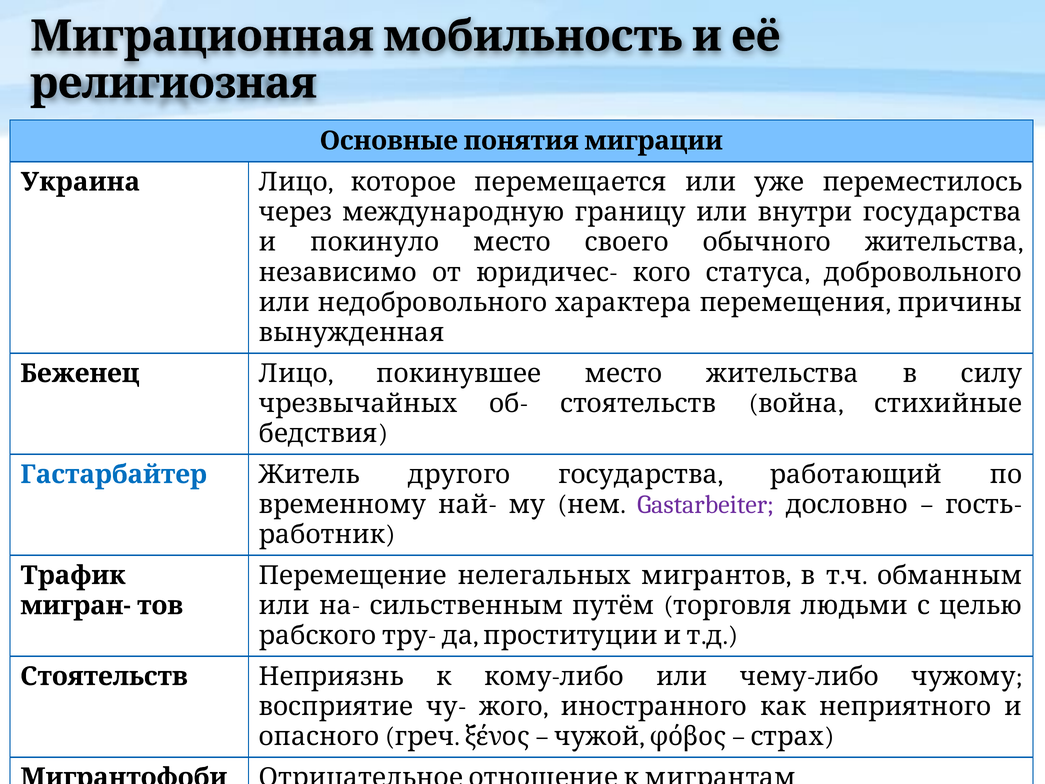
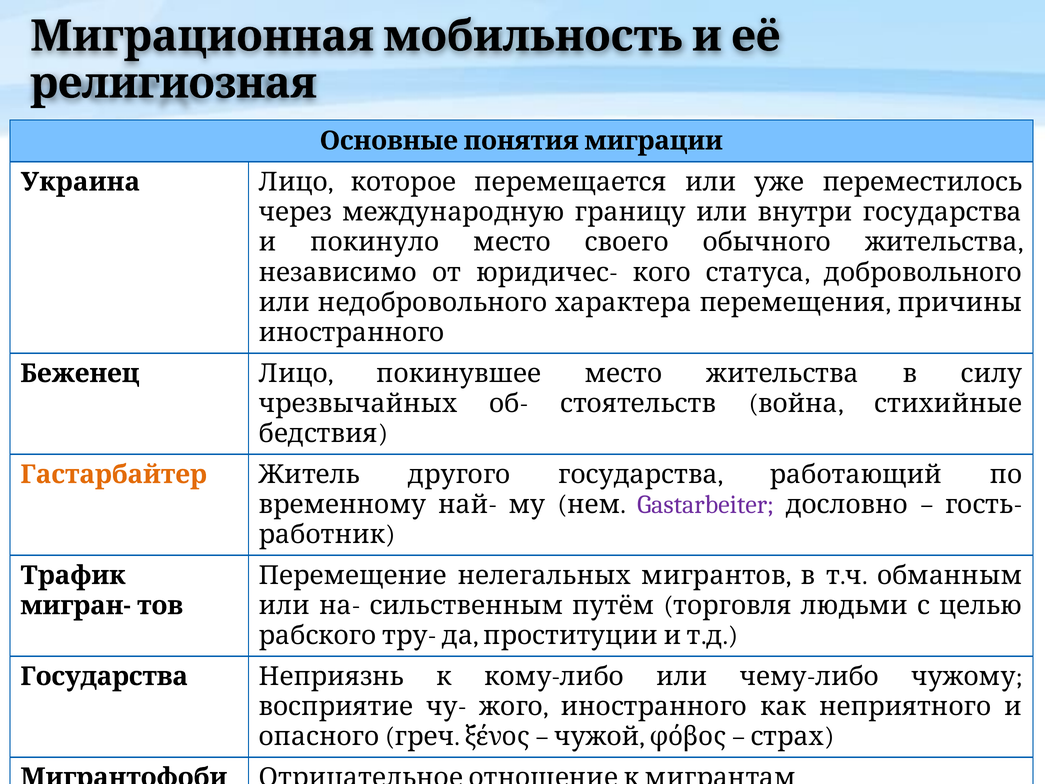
вынужденная at (352, 333): вынужденная -> иностранного
Гастарбайтер colour: blue -> orange
Стоятельств at (104, 676): Стоятельств -> Государства
